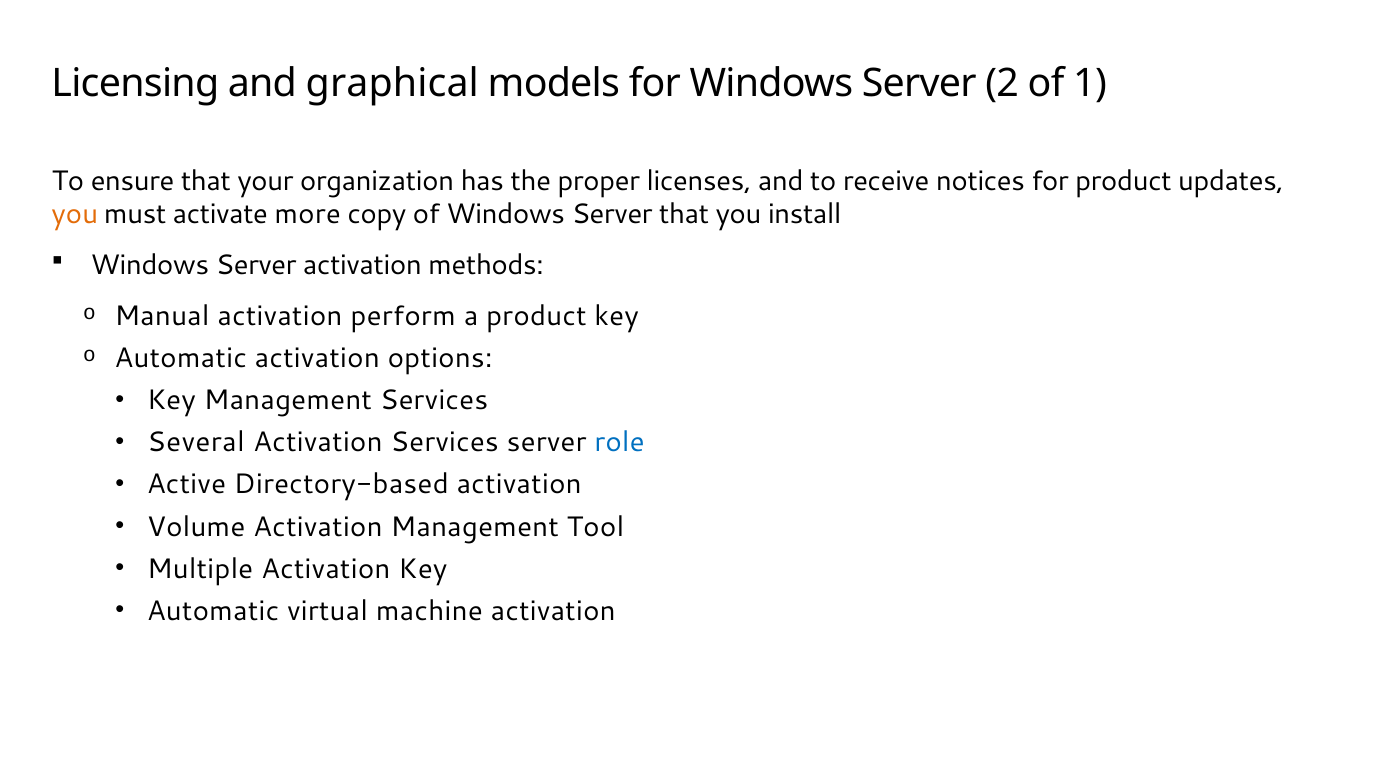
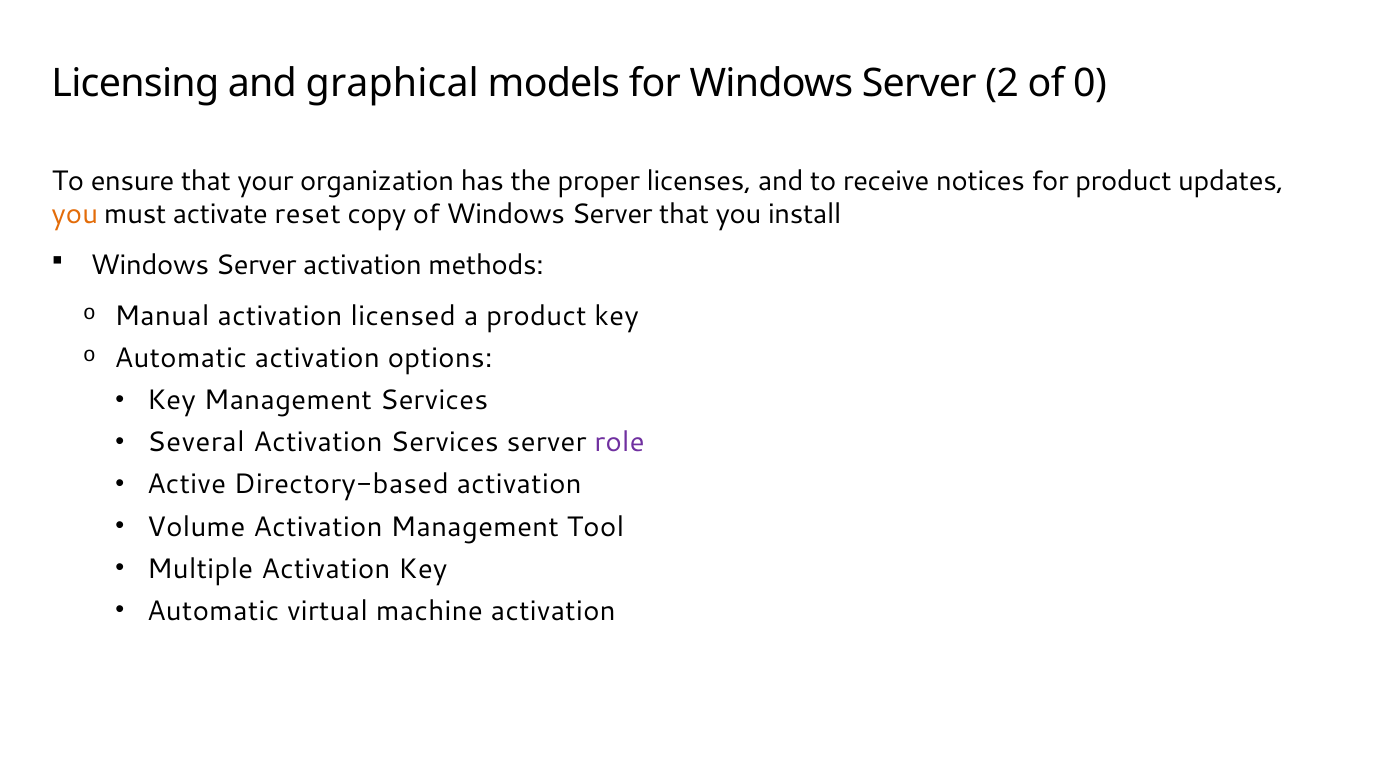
1: 1 -> 0
more: more -> reset
perform: perform -> licensed
role colour: blue -> purple
